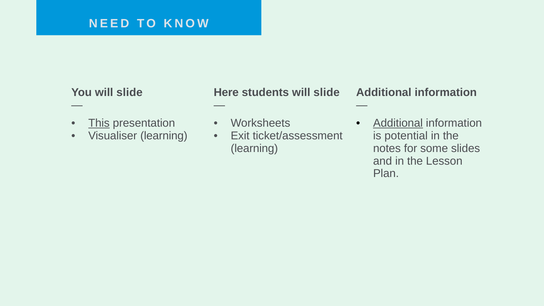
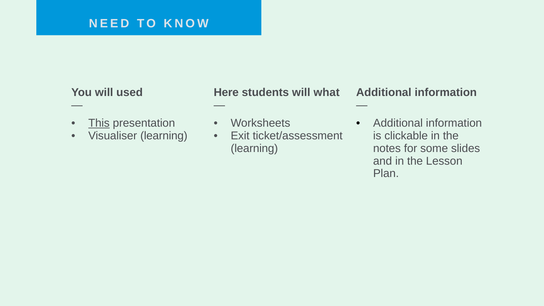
You will slide: slide -> used
students will slide: slide -> what
Additional at (398, 123) underline: present -> none
potential: potential -> clickable
